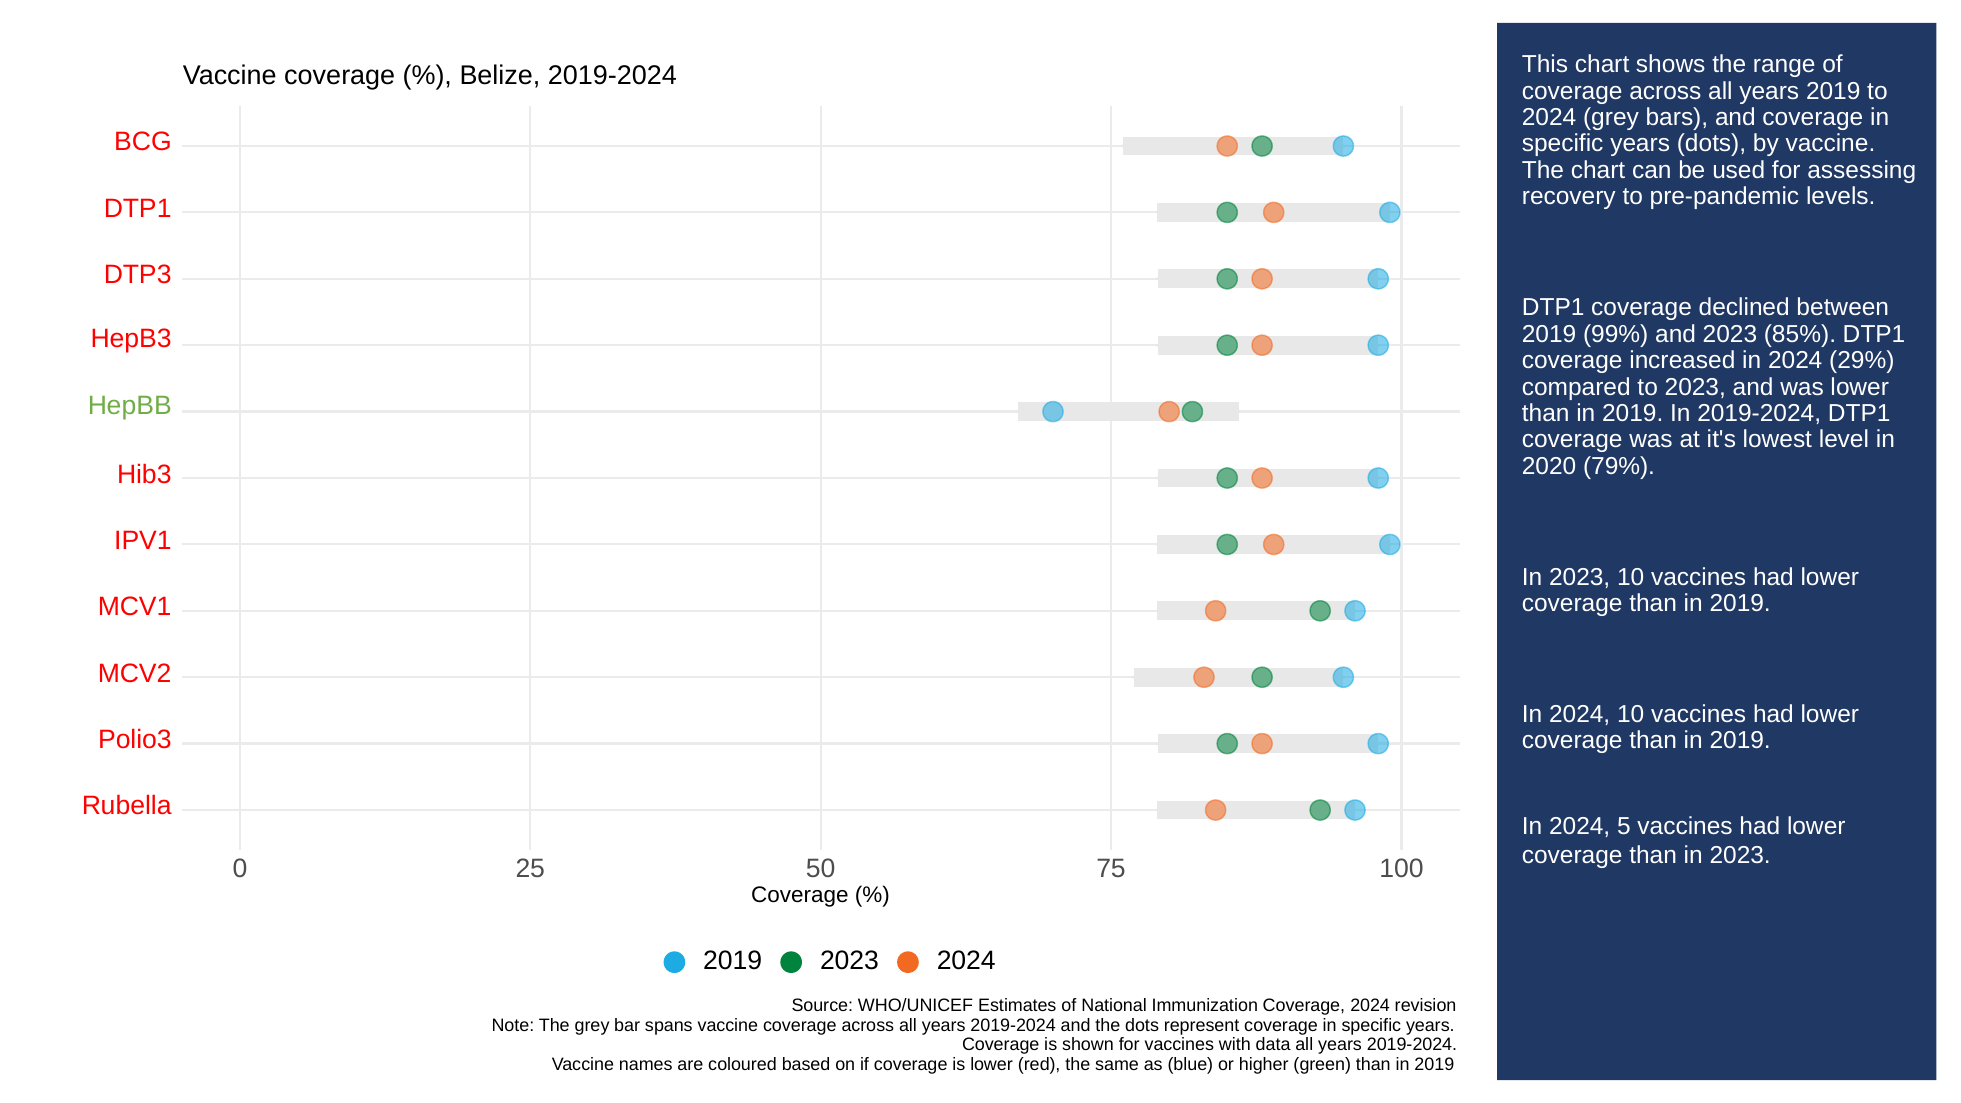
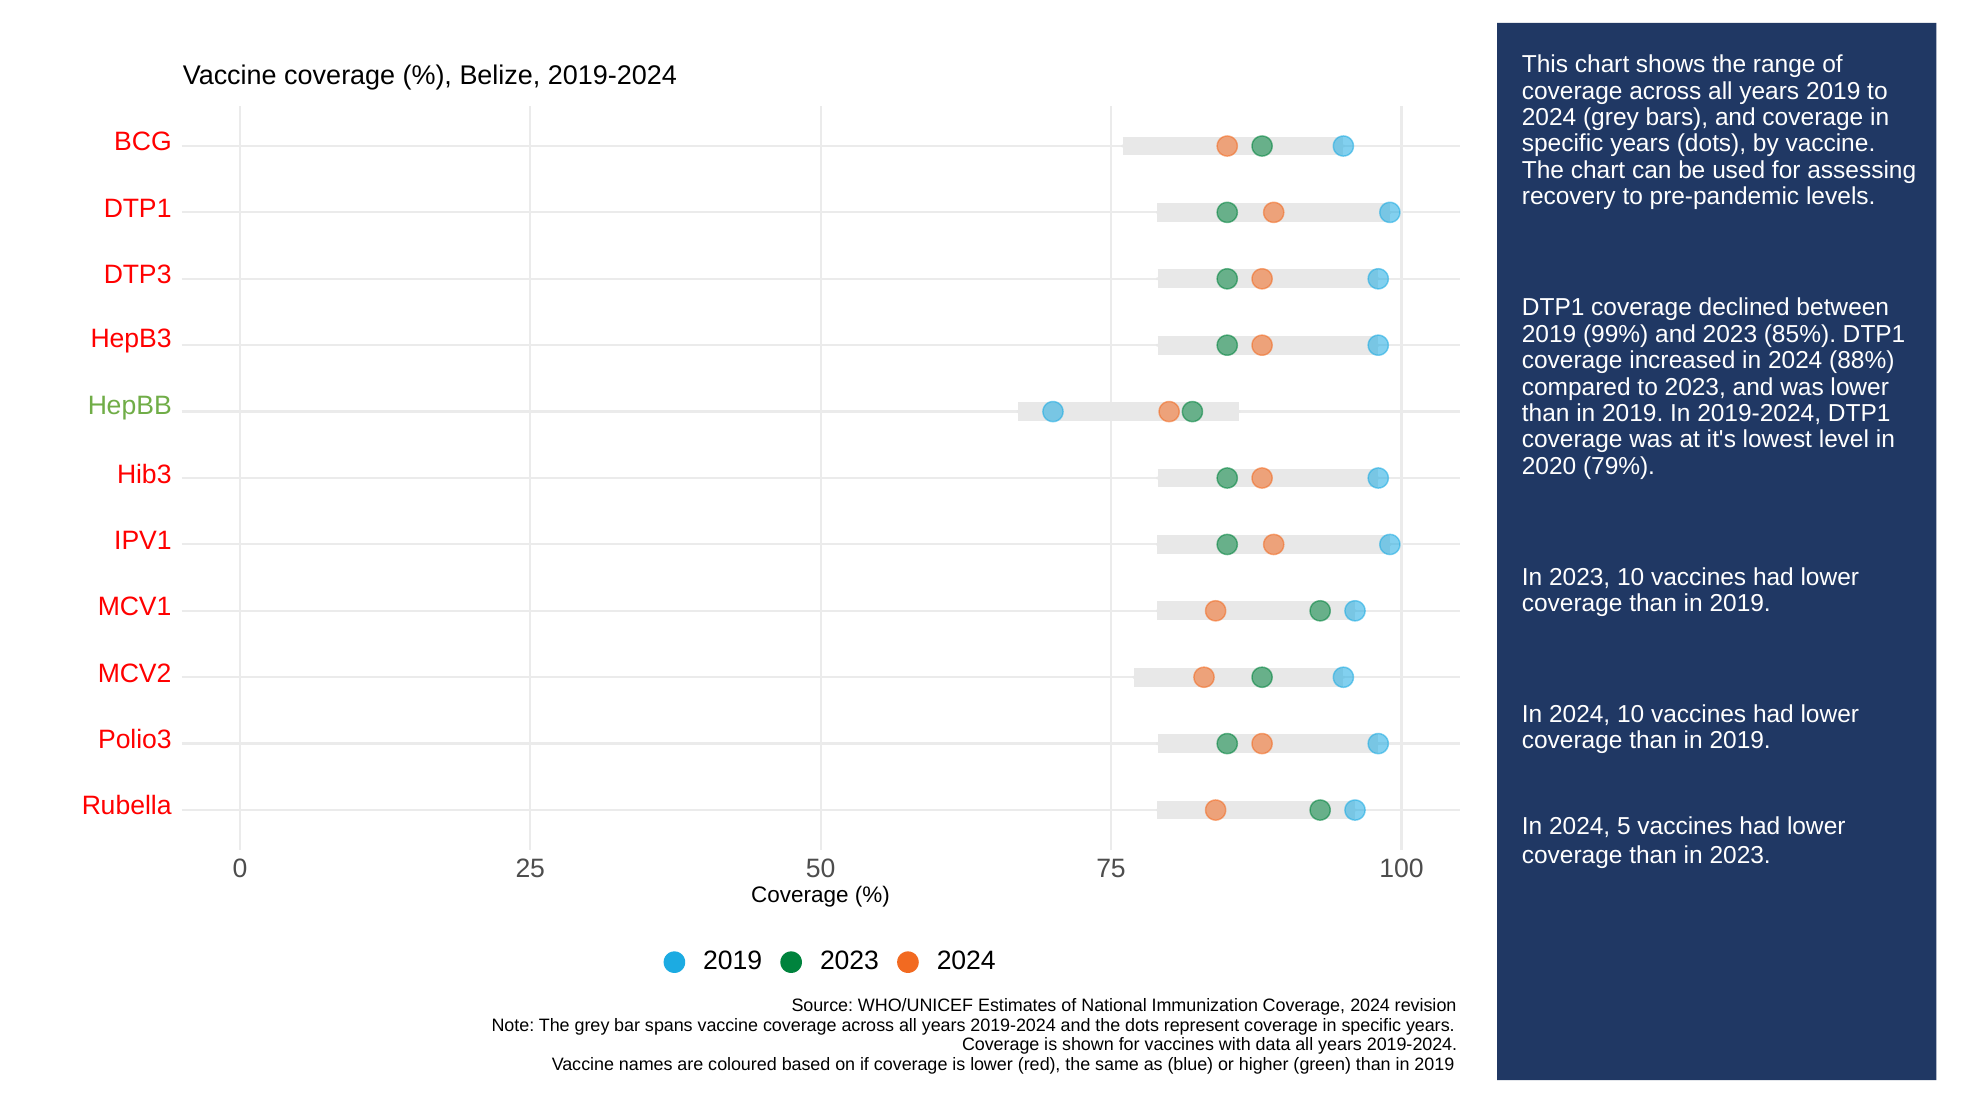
29%: 29% -> 88%
